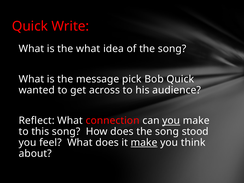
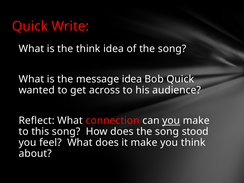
the what: what -> think
message pick: pick -> idea
make at (144, 143) underline: present -> none
